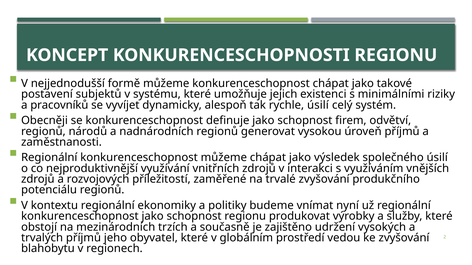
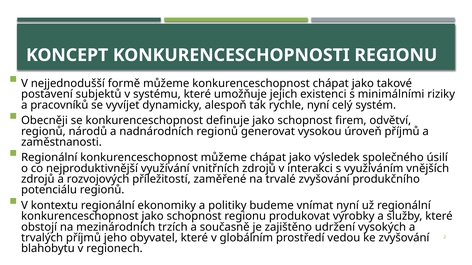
rychle úsilí: úsilí -> nyní
